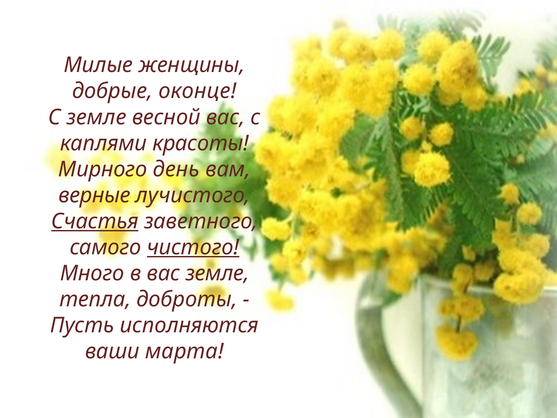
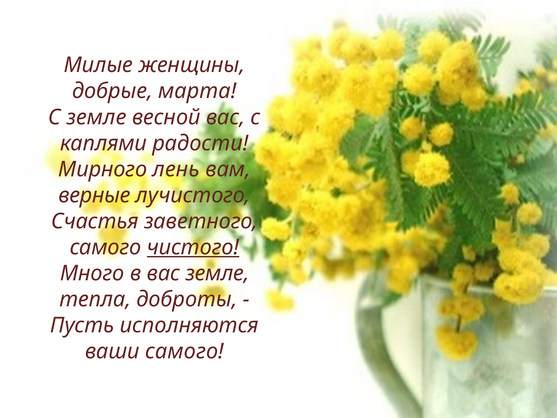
оконце: оконце -> марта
красоты: красоты -> радости
день: день -> лень
Счастья underline: present -> none
ваши марта: марта -> самого
